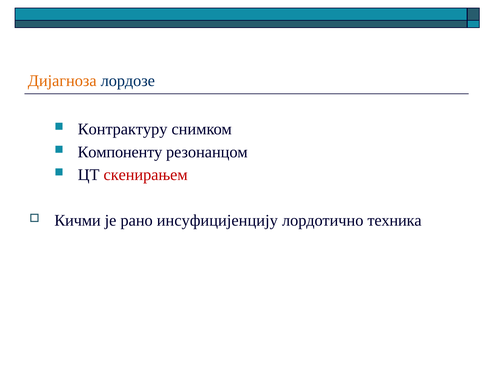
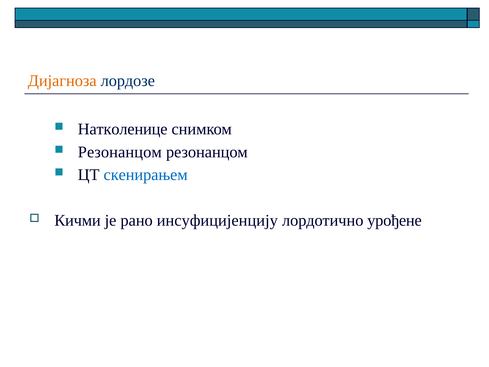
Контрактуру: Контрактуру -> Натколенице
Компоненту at (120, 152): Компоненту -> Резонанцом
скенирањем colour: red -> blue
техника: техника -> урођене
